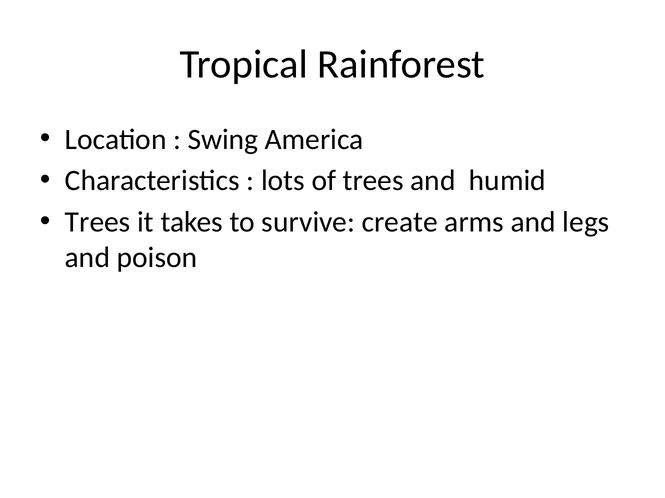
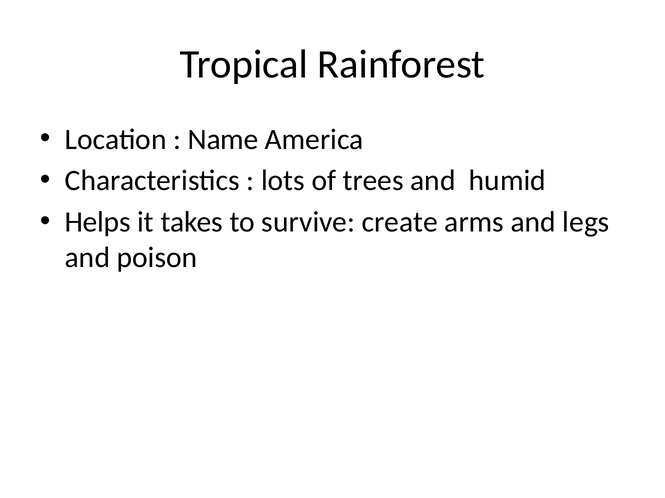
Swing: Swing -> Name
Trees at (98, 222): Trees -> Helps
